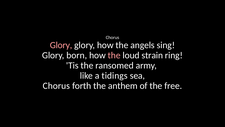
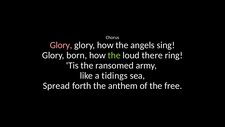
the at (114, 55) colour: pink -> light green
strain: strain -> there
Chorus at (56, 85): Chorus -> Spread
